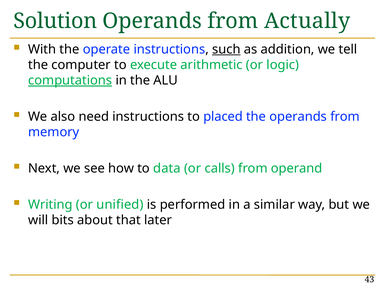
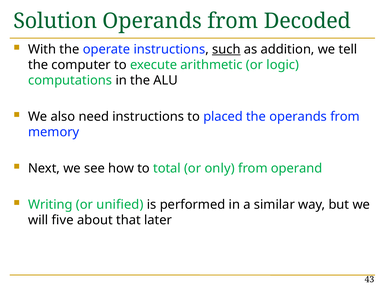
Actually: Actually -> Decoded
computations underline: present -> none
data: data -> total
calls: calls -> only
bits: bits -> five
